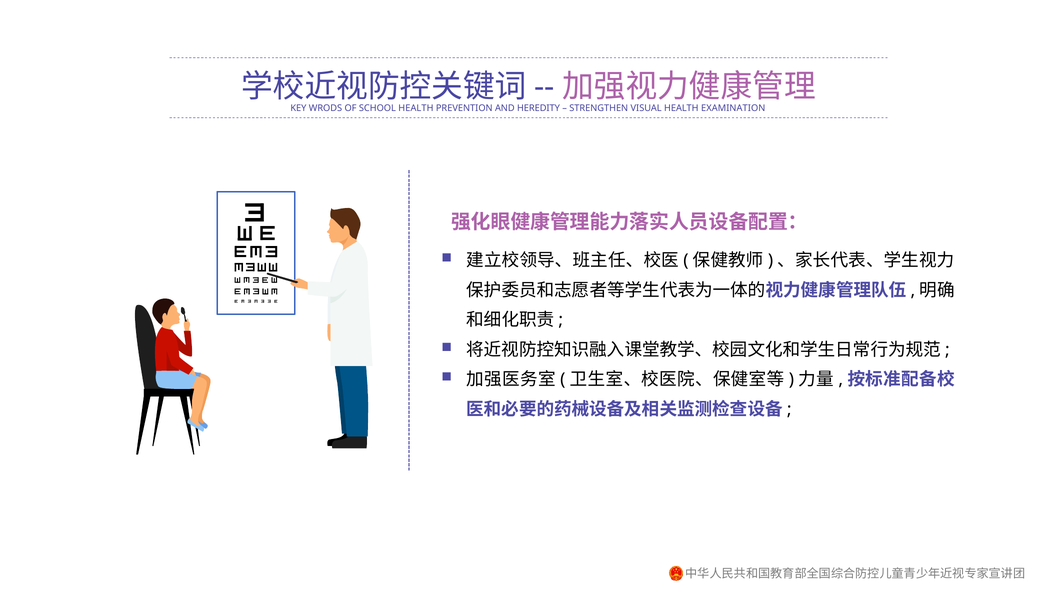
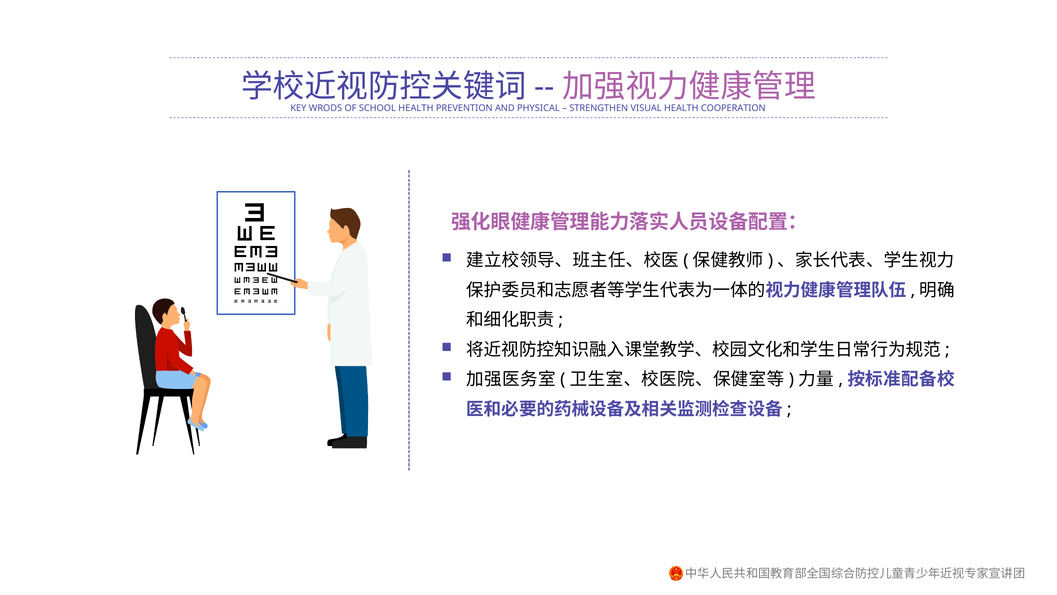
HEREDITY: HEREDITY -> PHYSICAL
EXAMINATION: EXAMINATION -> COOPERATION
